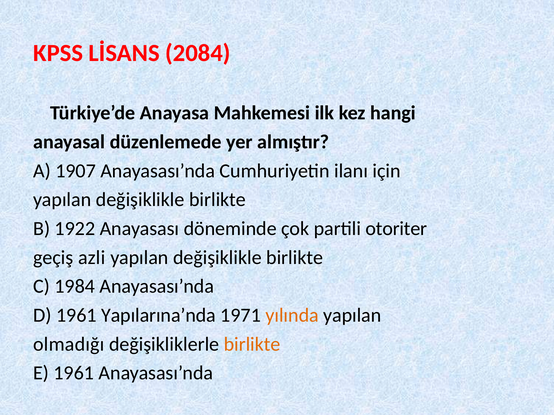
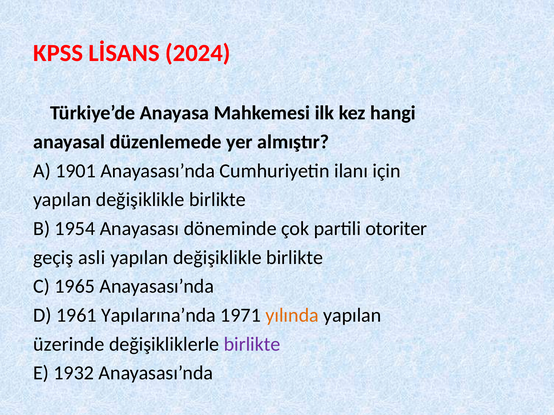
2084: 2084 -> 2024
1907: 1907 -> 1901
1922: 1922 -> 1954
azli: azli -> asli
1984: 1984 -> 1965
olmadığı: olmadığı -> üzerinde
birlikte at (252, 344) colour: orange -> purple
E 1961: 1961 -> 1932
